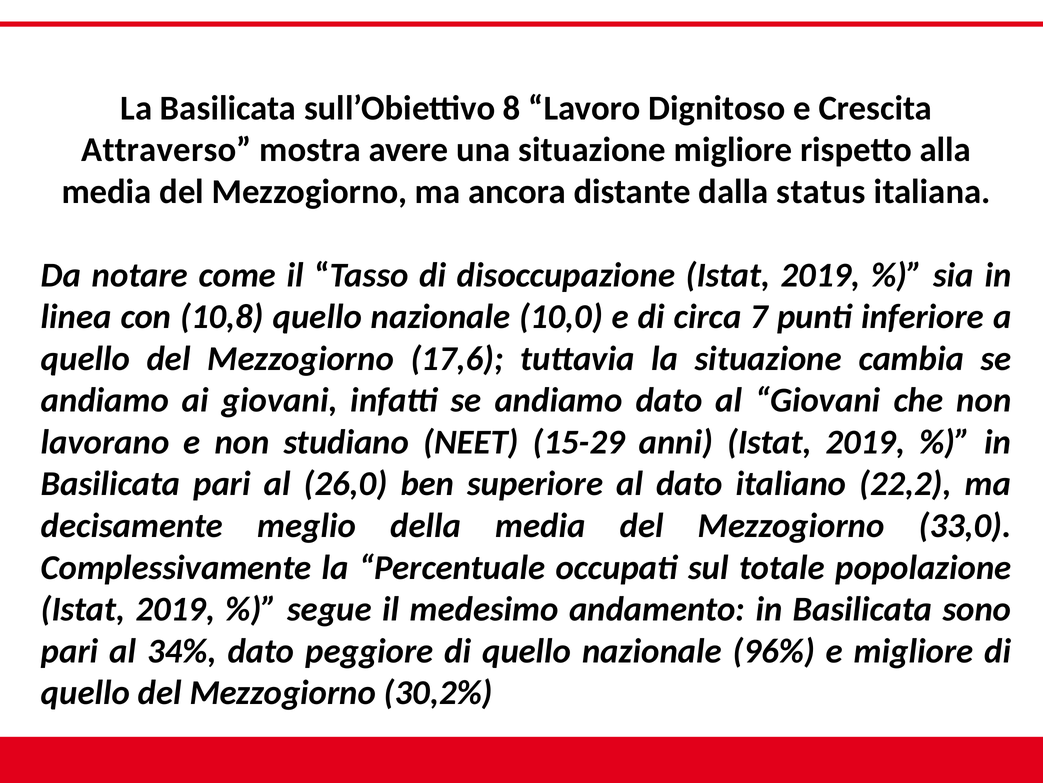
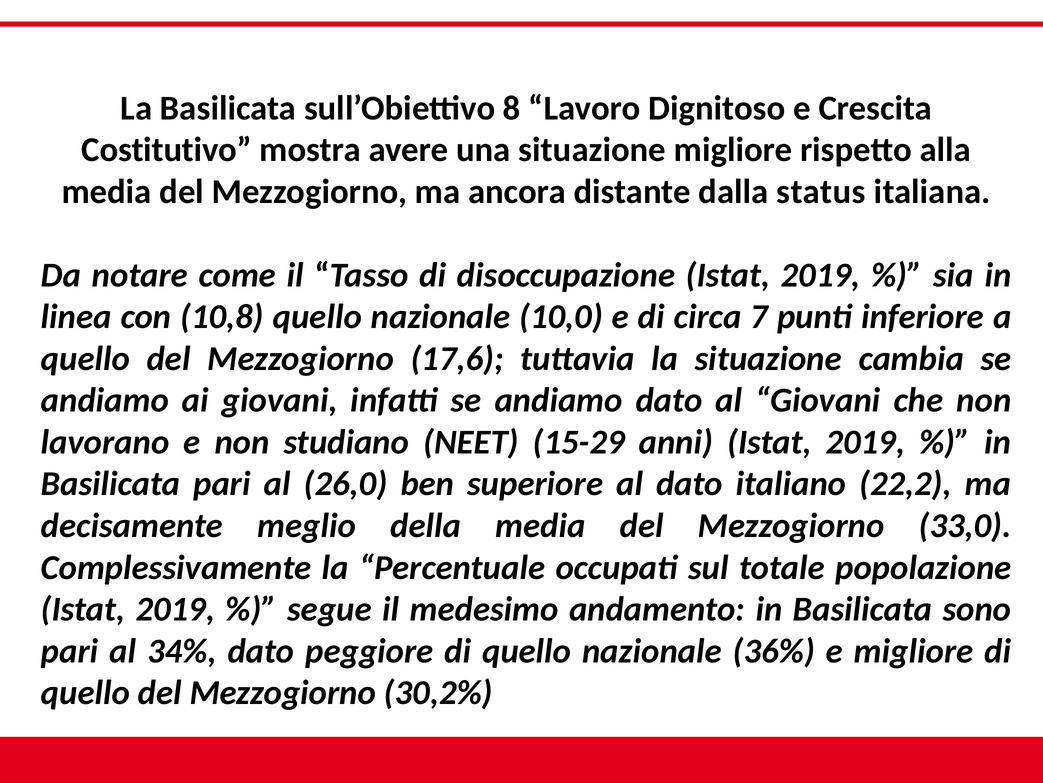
Attraverso: Attraverso -> Costitutivo
96%: 96% -> 36%
